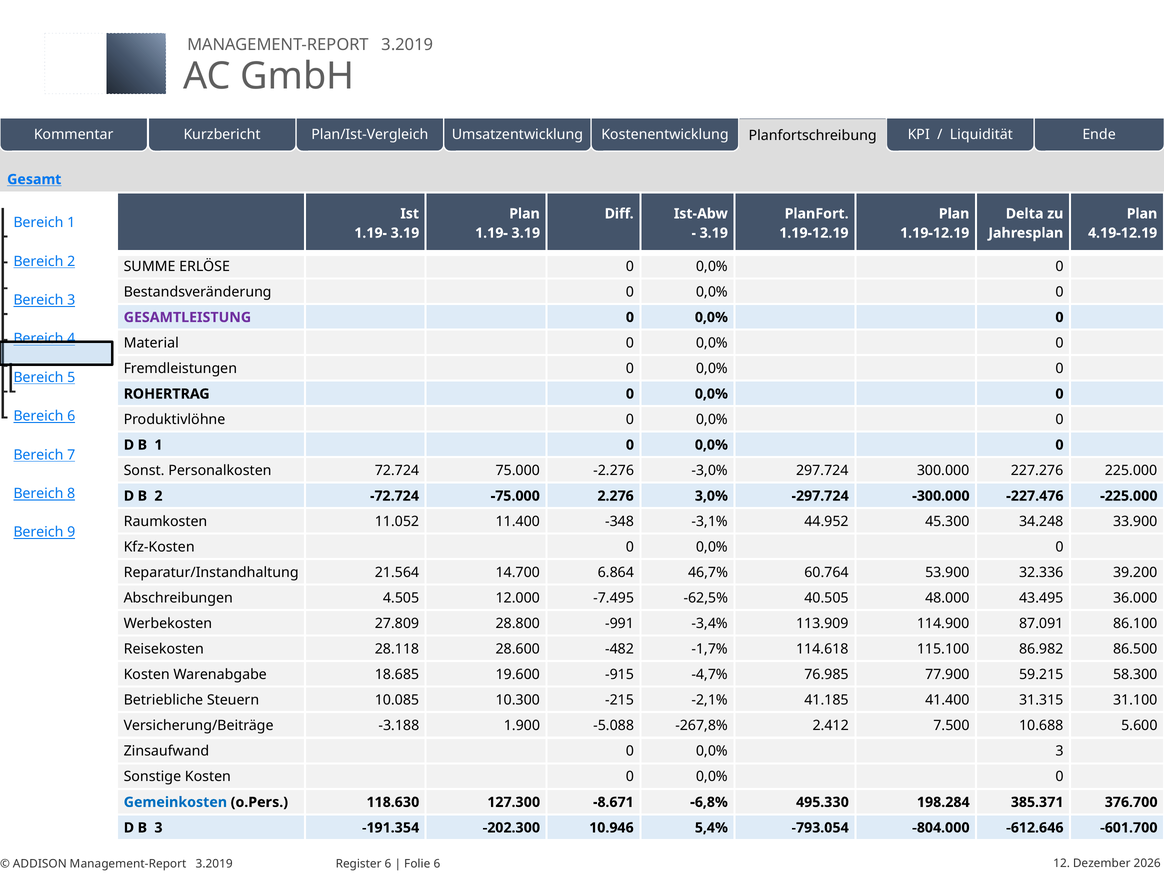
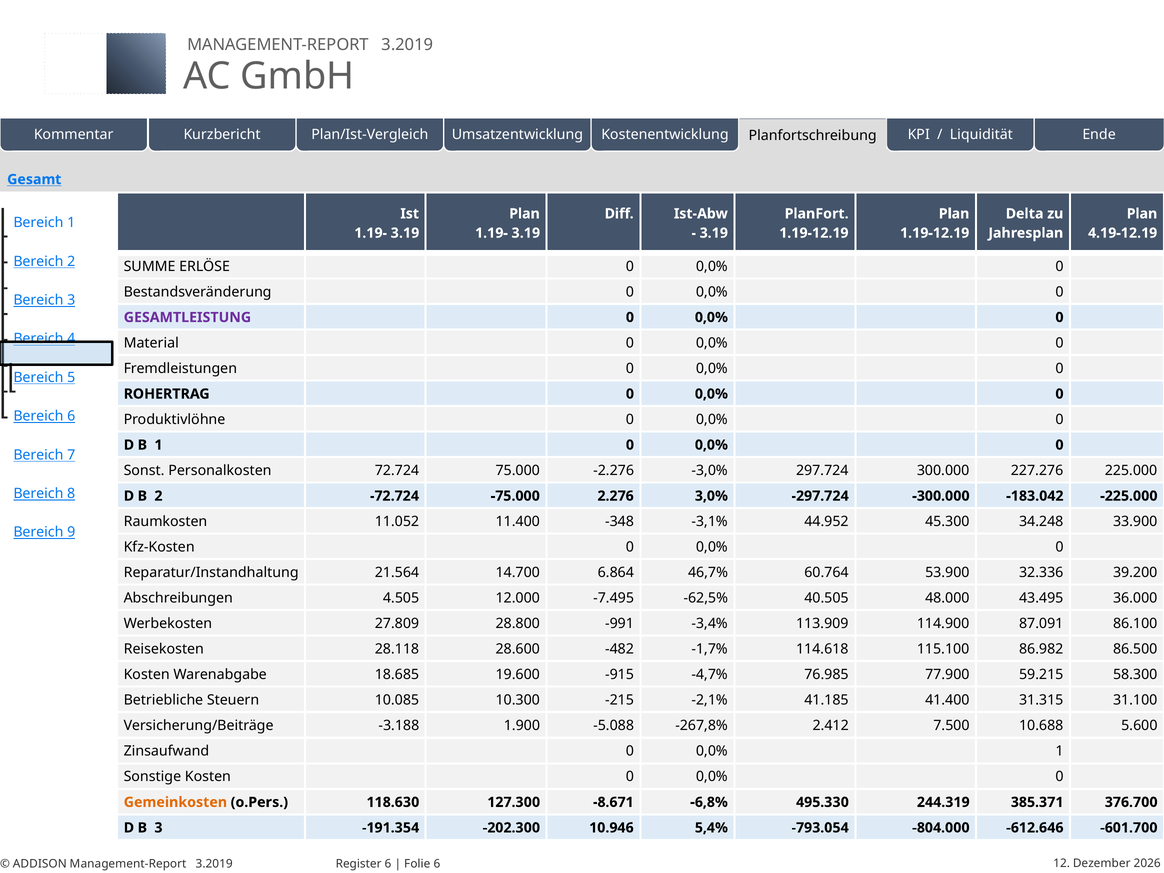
-227.476: -227.476 -> -183.042
0,0% 3: 3 -> 1
Gemeinkosten colour: blue -> orange
198.284: 198.284 -> 244.319
